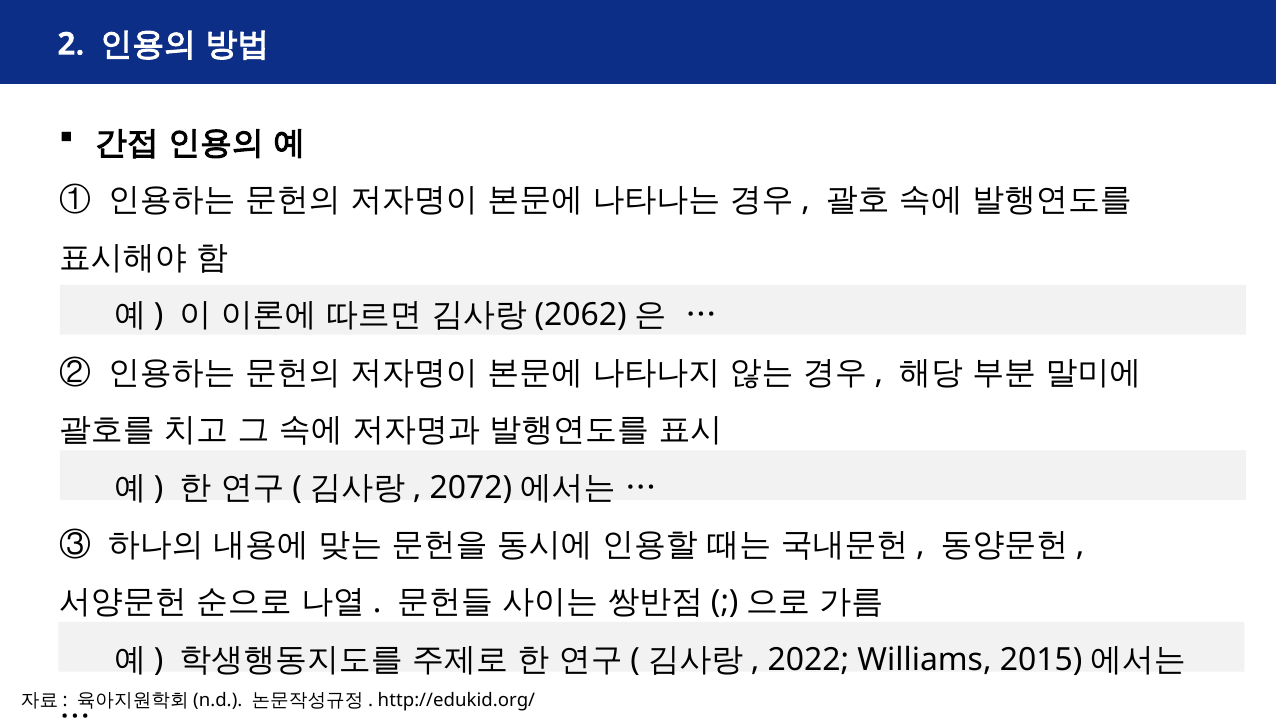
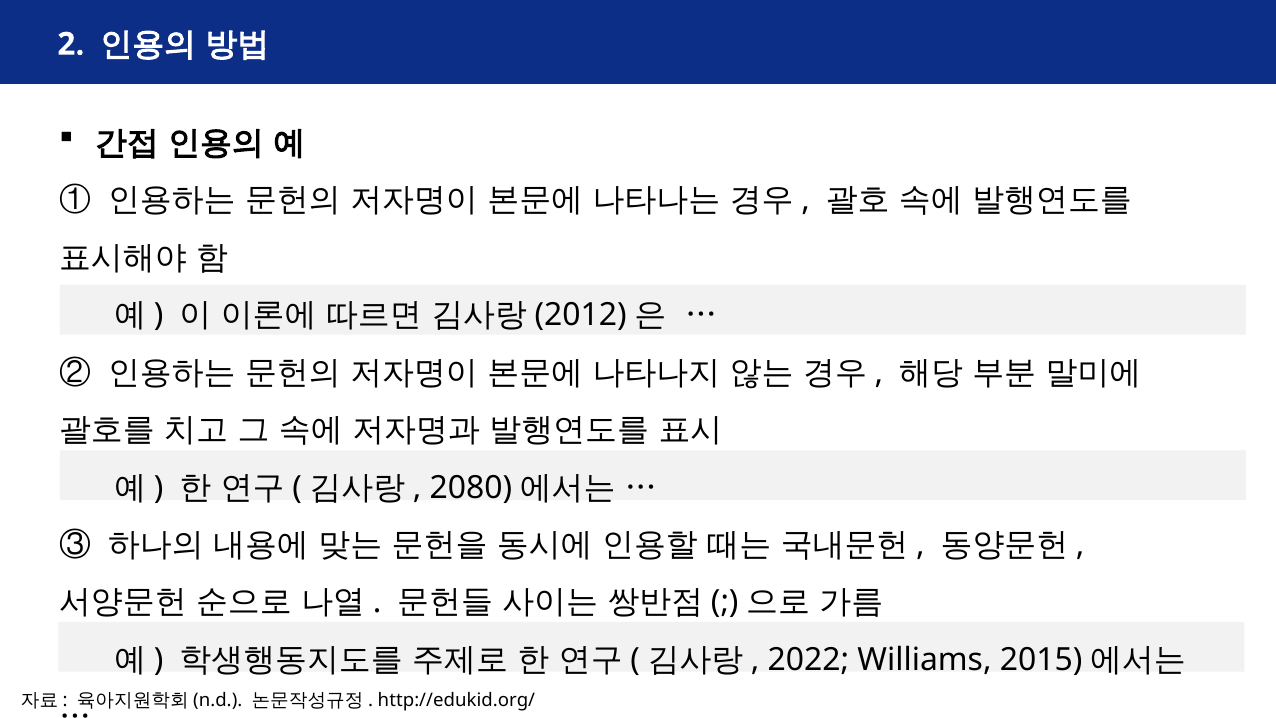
2062: 2062 -> 2012
2072: 2072 -> 2080
